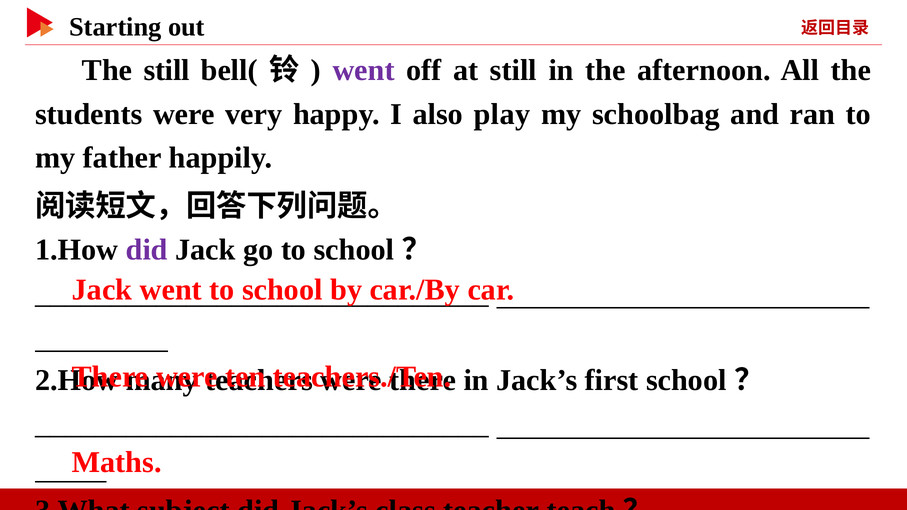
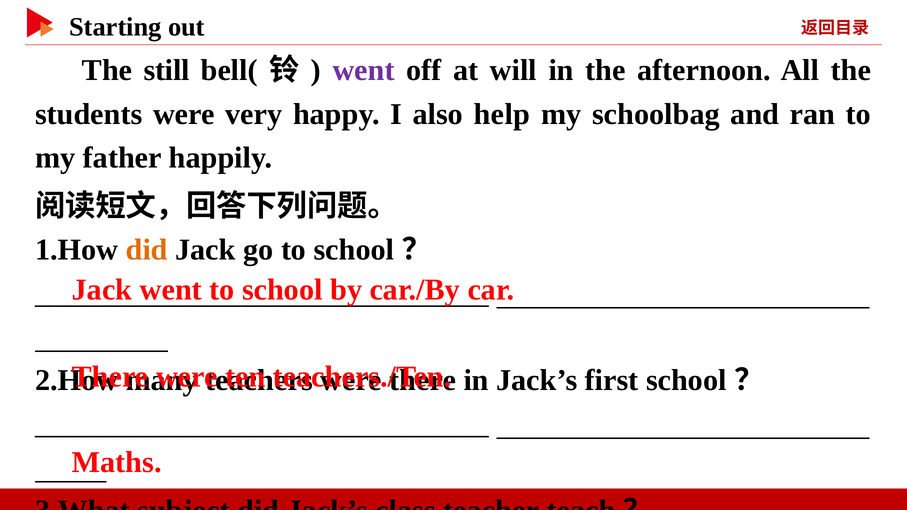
at still: still -> will
play: play -> help
did at (147, 250) colour: purple -> orange
